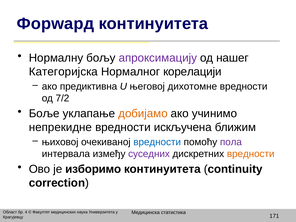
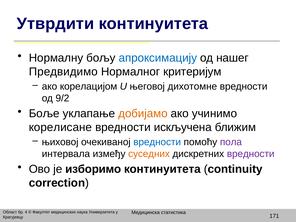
Форwард: Форwард -> Утврдити
апроксимацију colour: purple -> blue
Категоријска: Категоријска -> Предвидимо
корелацији: корелацији -> критеријум
предиктивна: предиктивна -> корелацијом
7/2: 7/2 -> 9/2
непрекидне: непрекидне -> корелисане
суседних colour: purple -> orange
вредности at (251, 154) colour: orange -> purple
